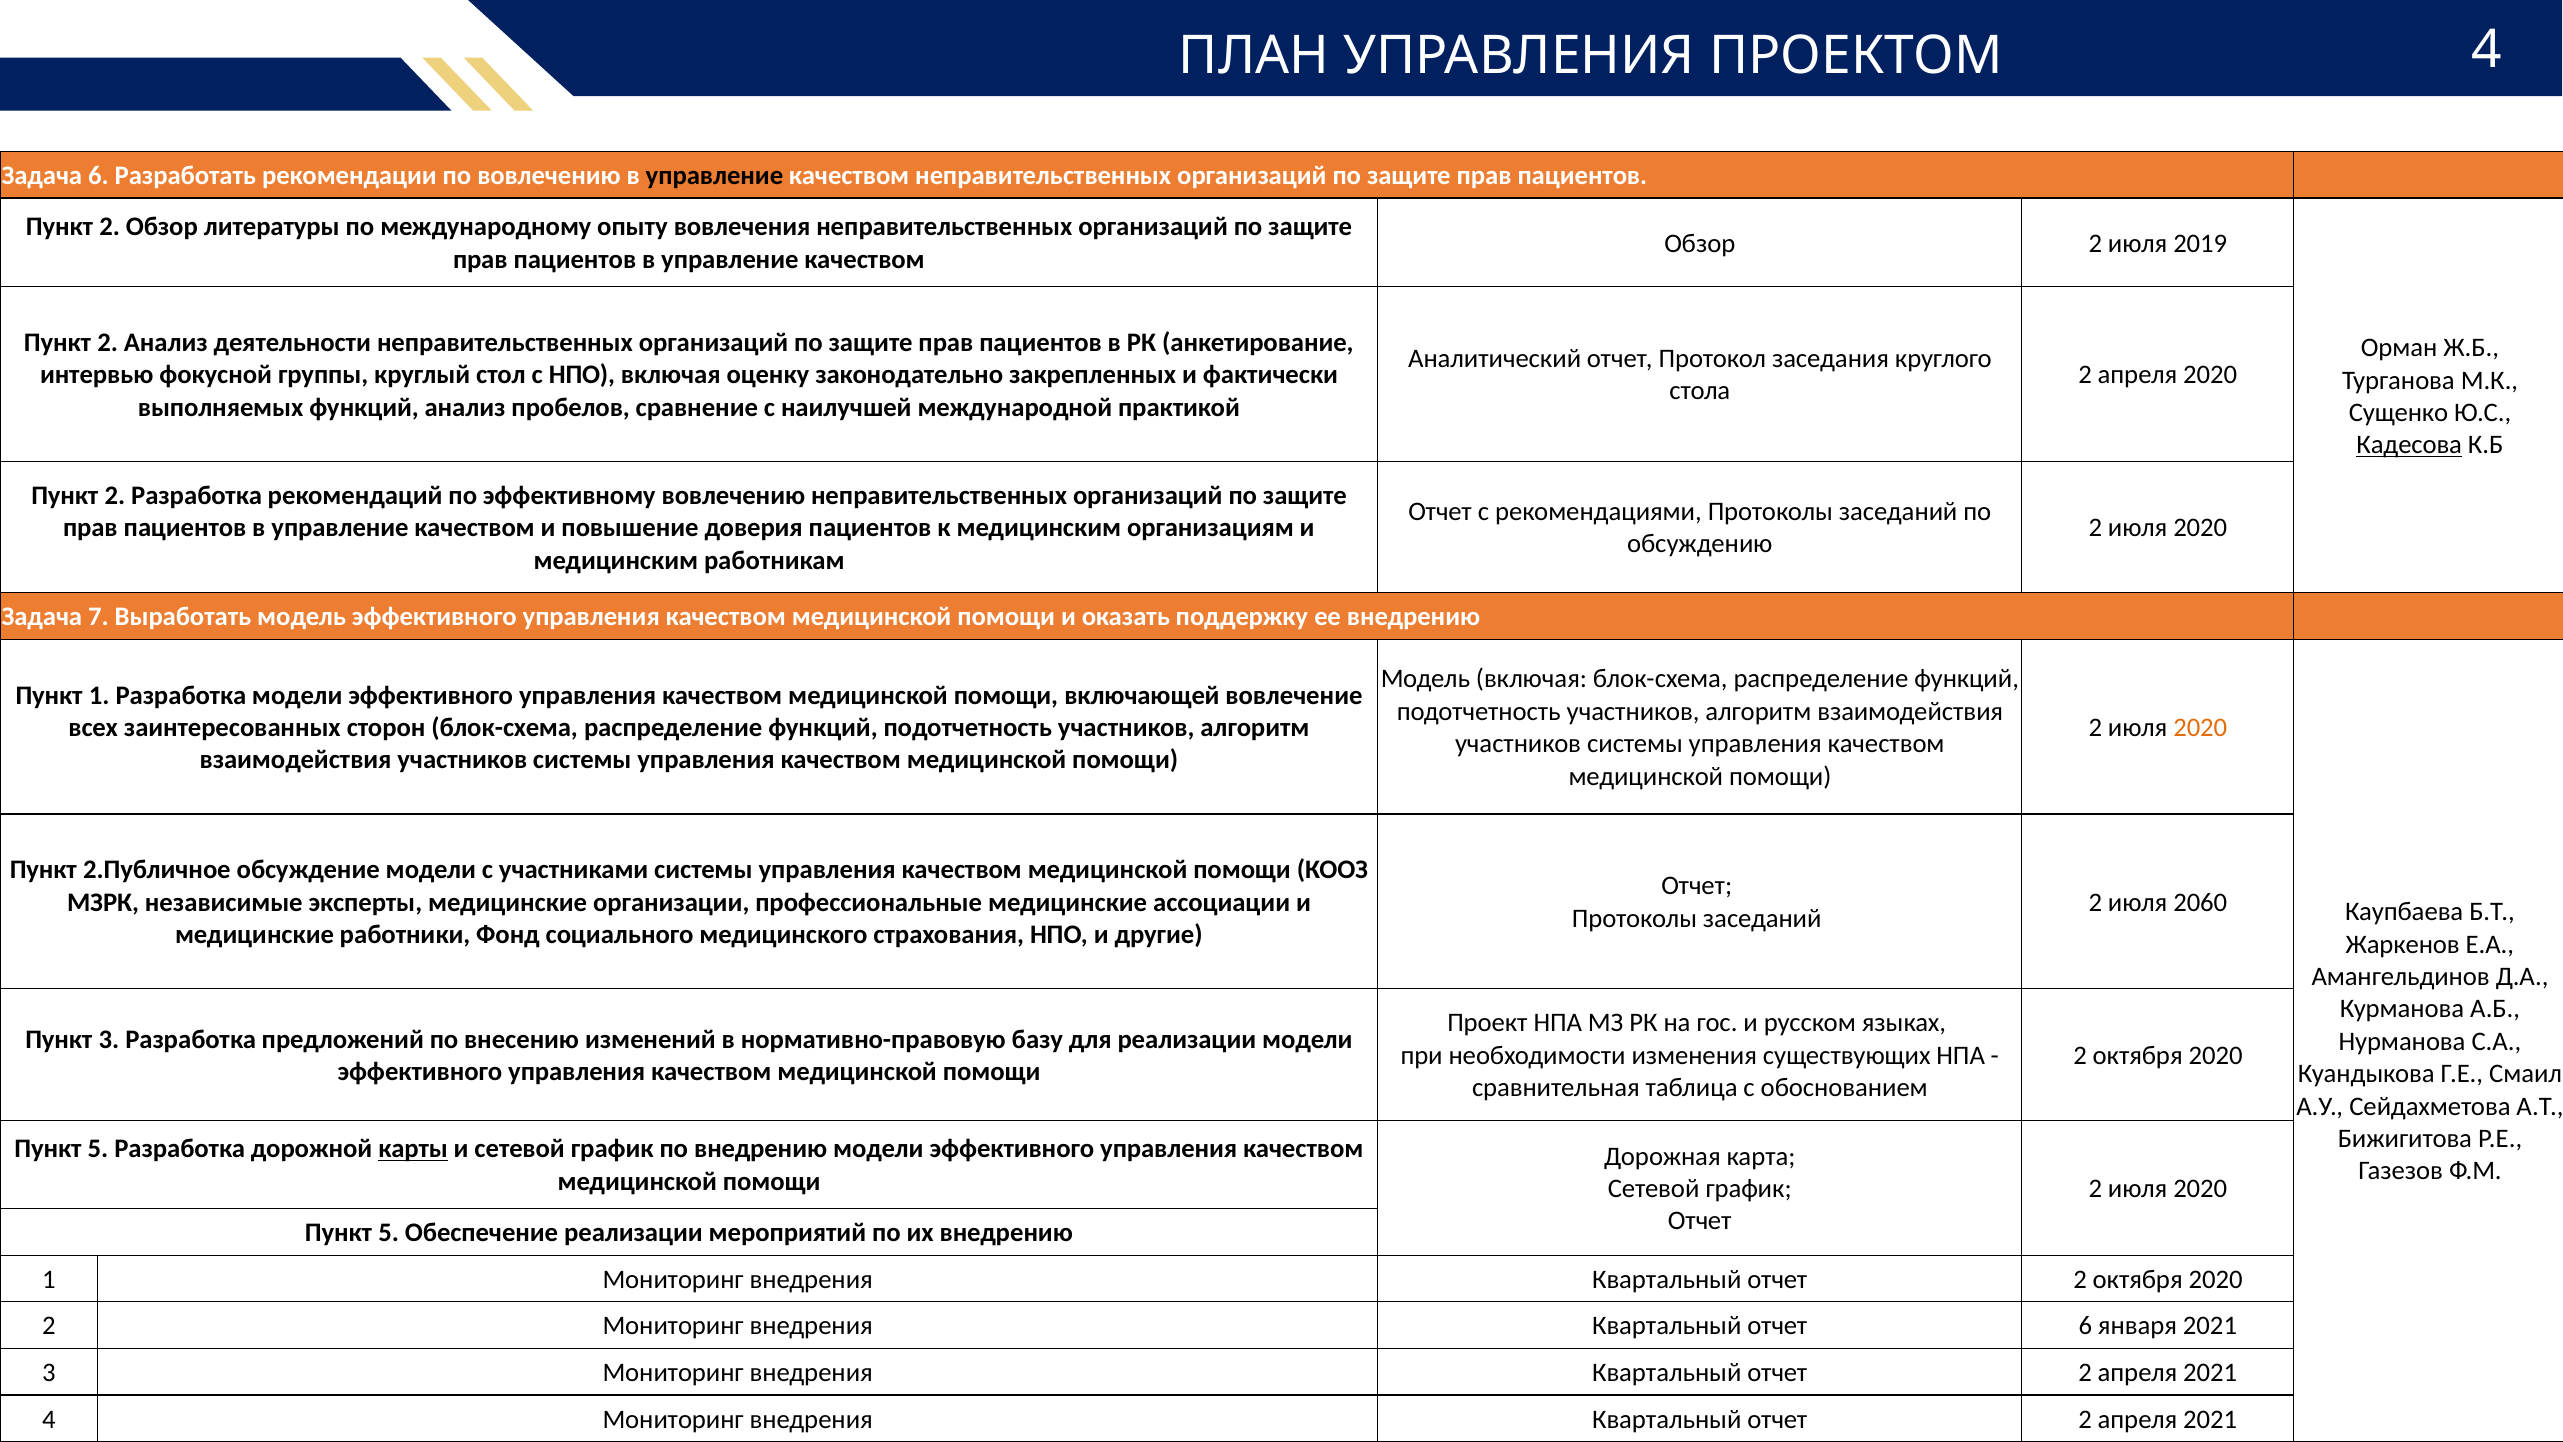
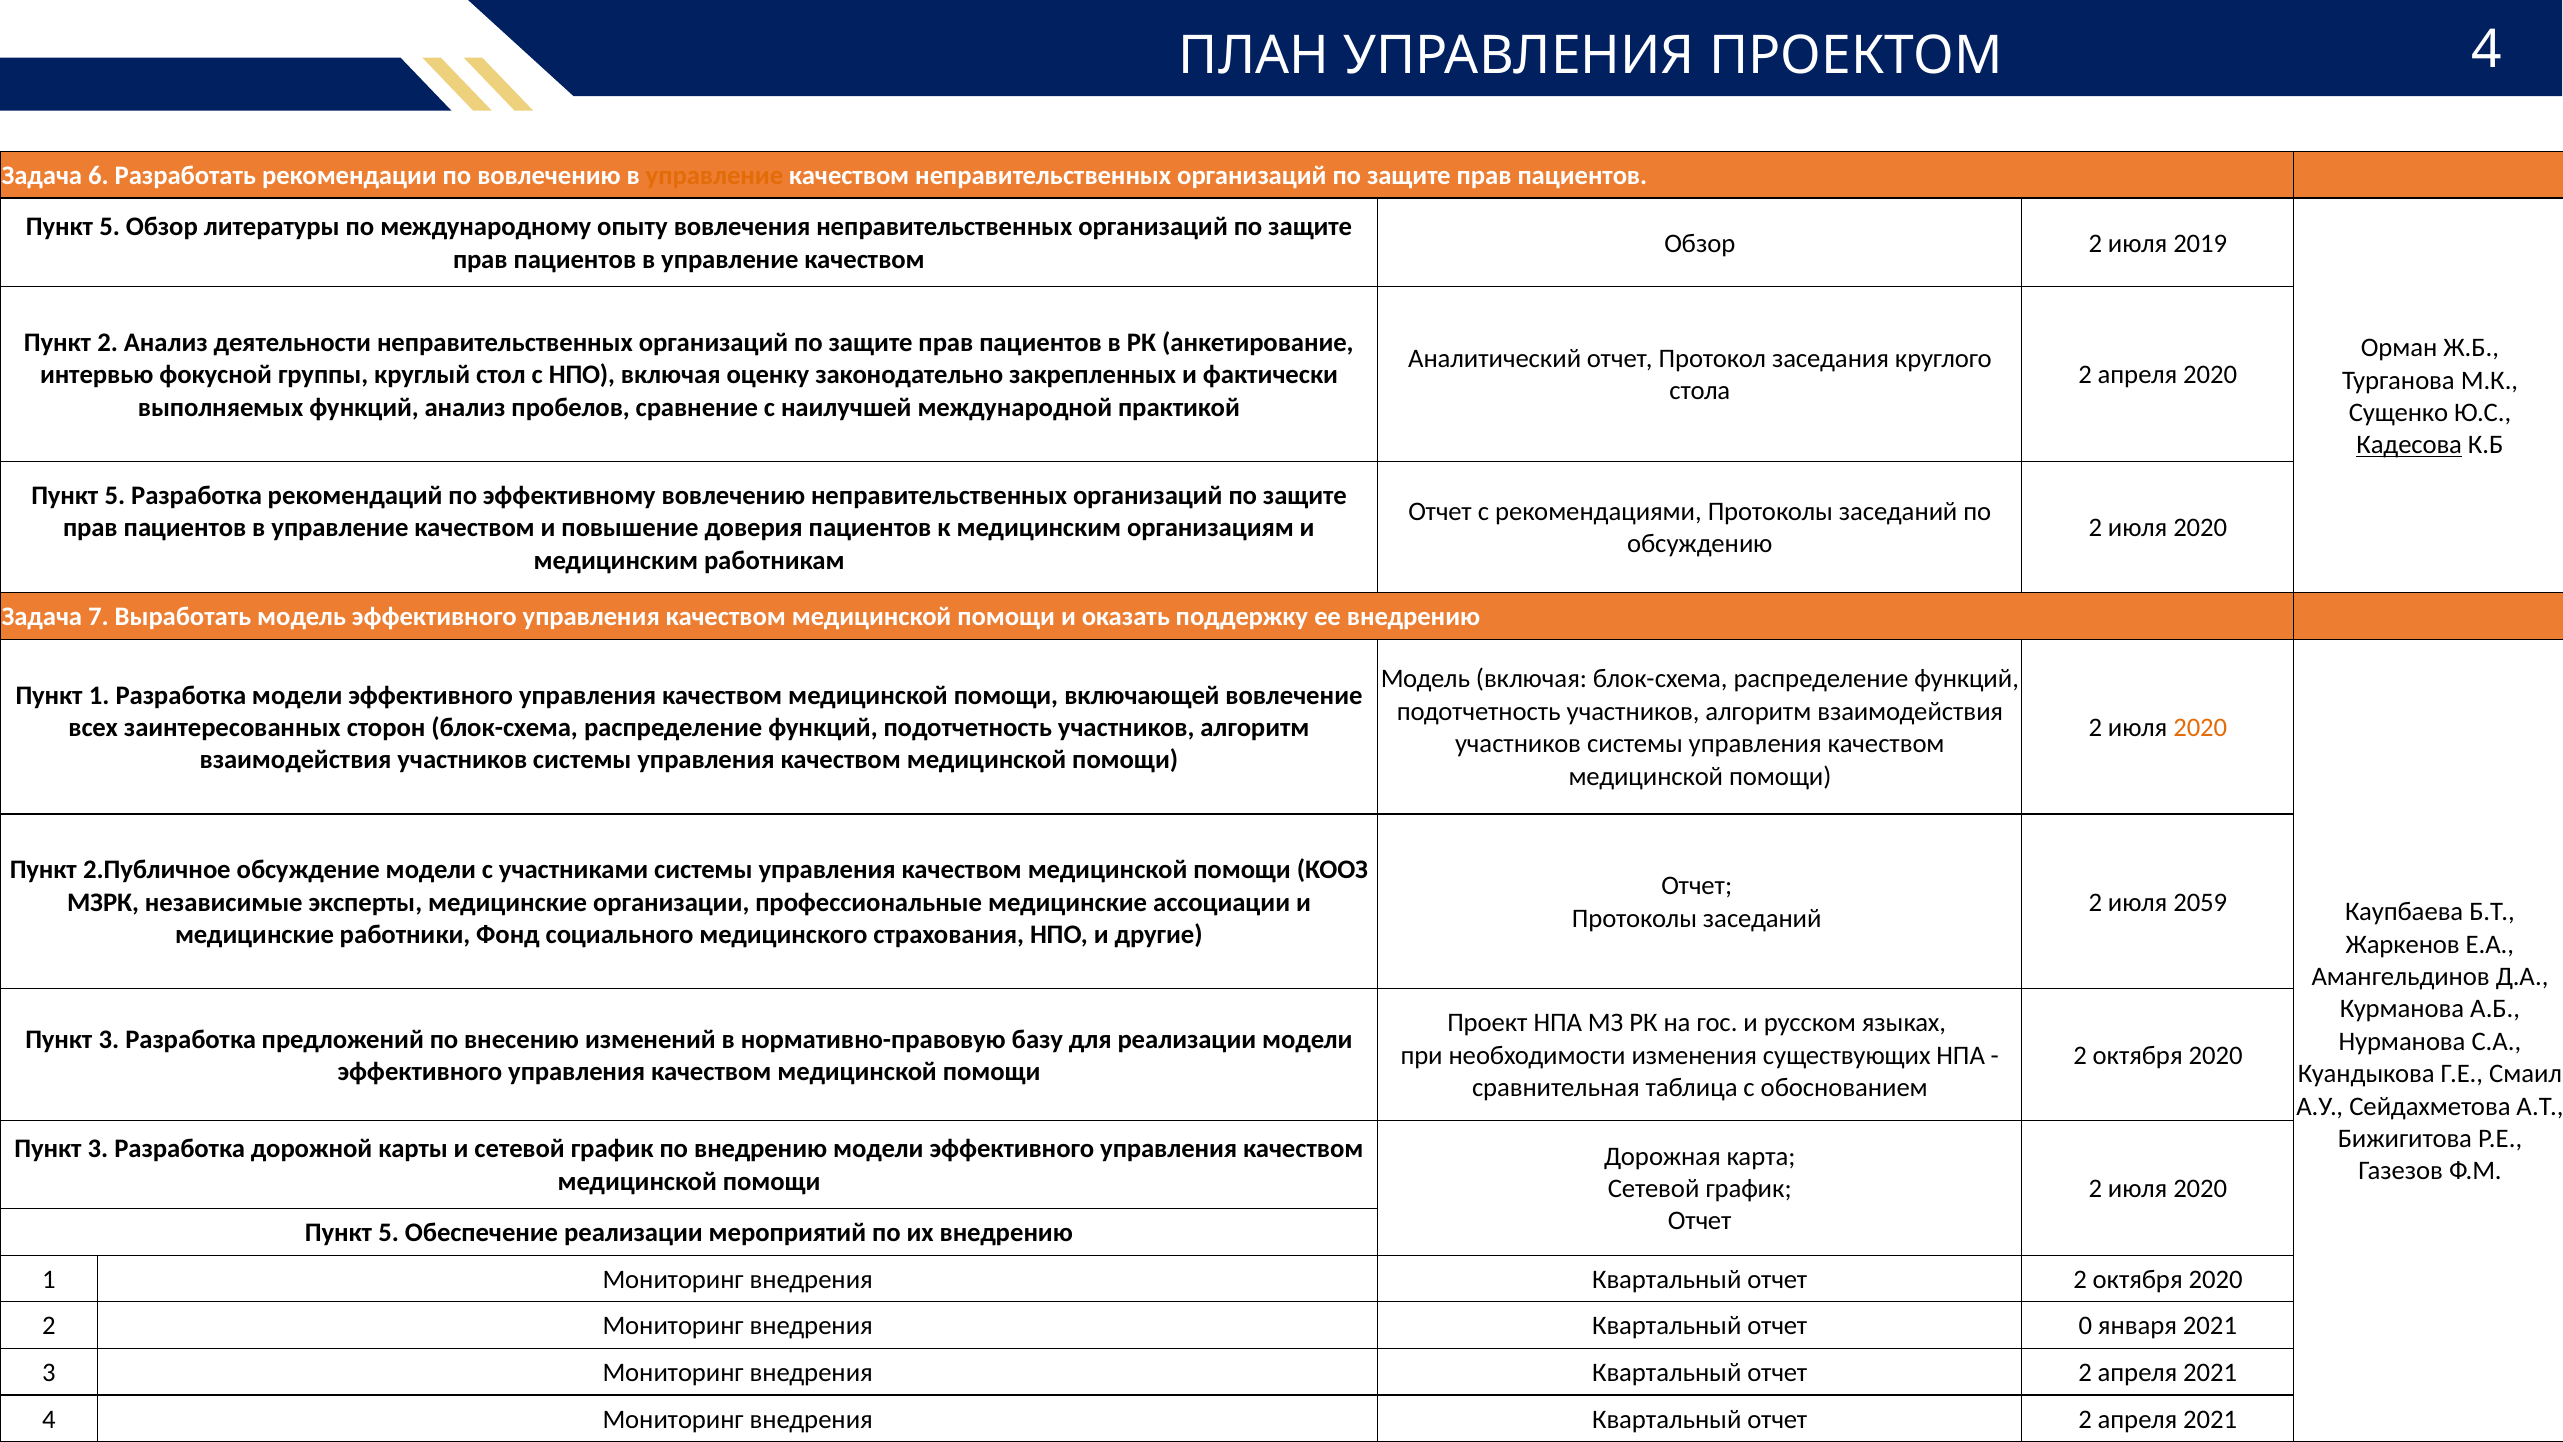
управление at (714, 176) colour: black -> orange
2 at (110, 227): 2 -> 5
2 at (115, 495): 2 -> 5
2060: 2060 -> 2059
5 at (98, 1149): 5 -> 3
карты underline: present -> none
отчет 6: 6 -> 0
